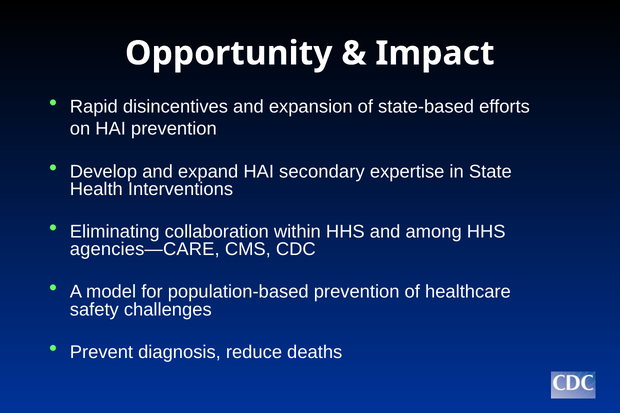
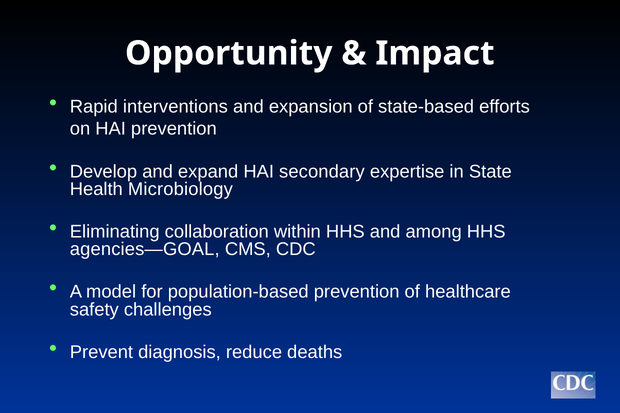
disincentives: disincentives -> interventions
Interventions: Interventions -> Microbiology
agencies—CARE: agencies—CARE -> agencies—GOAL
